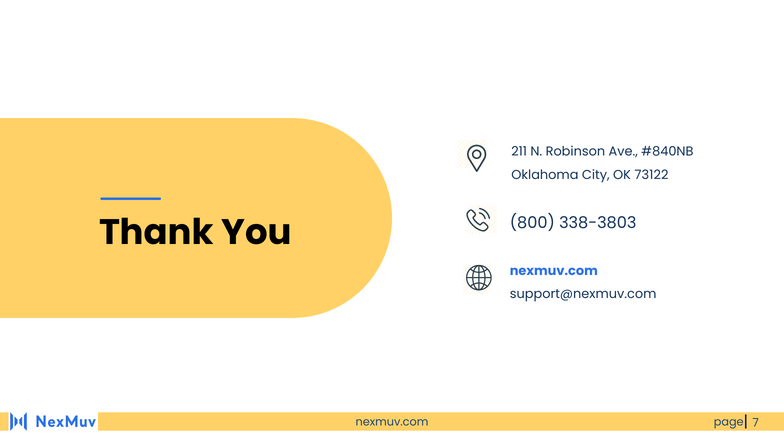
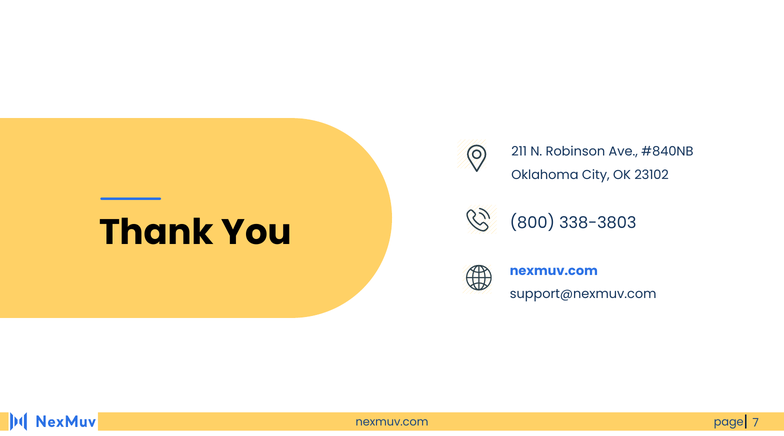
73122: 73122 -> 23102
